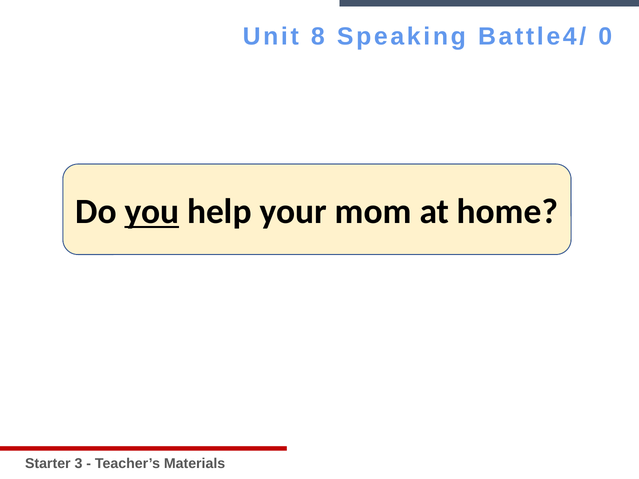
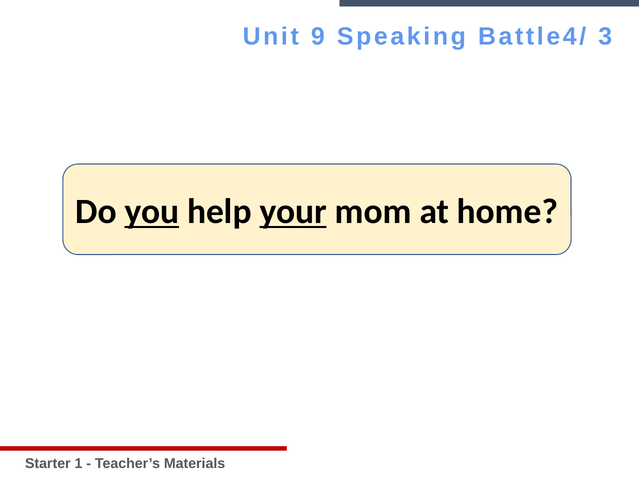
8: 8 -> 9
0: 0 -> 3
your underline: none -> present
3: 3 -> 1
